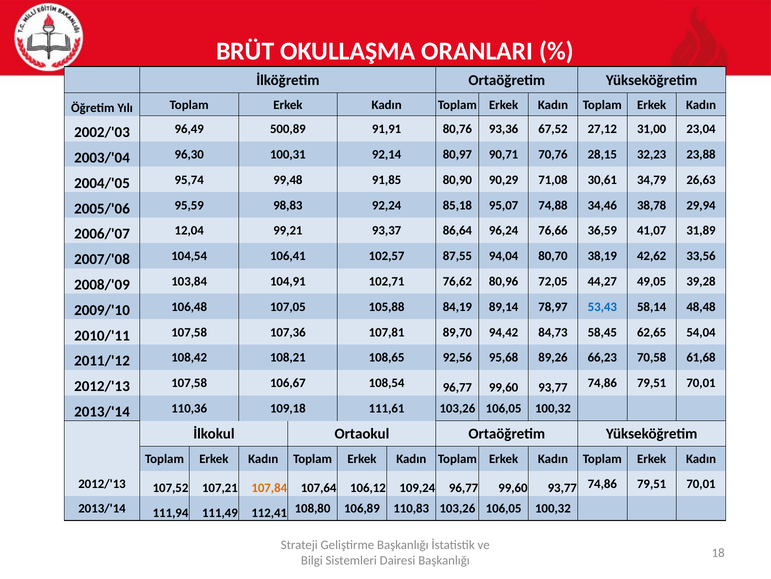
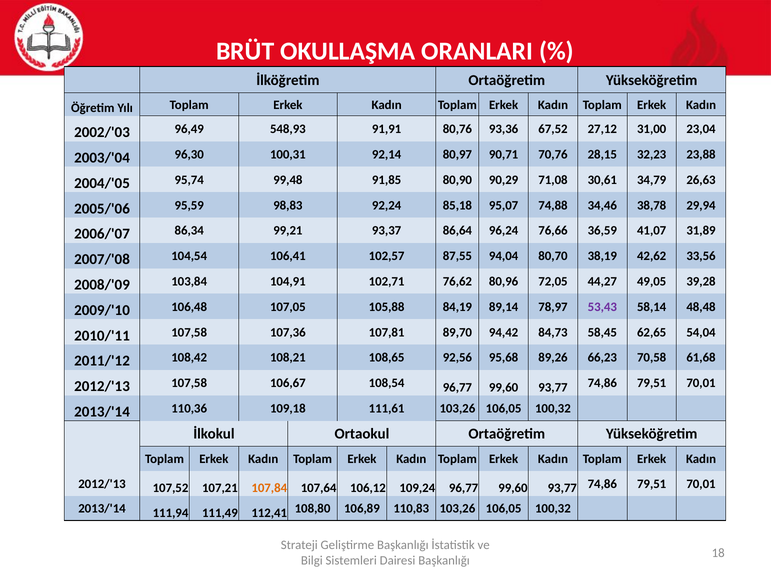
500,89: 500,89 -> 548,93
12,04: 12,04 -> 86,34
53,43 colour: blue -> purple
